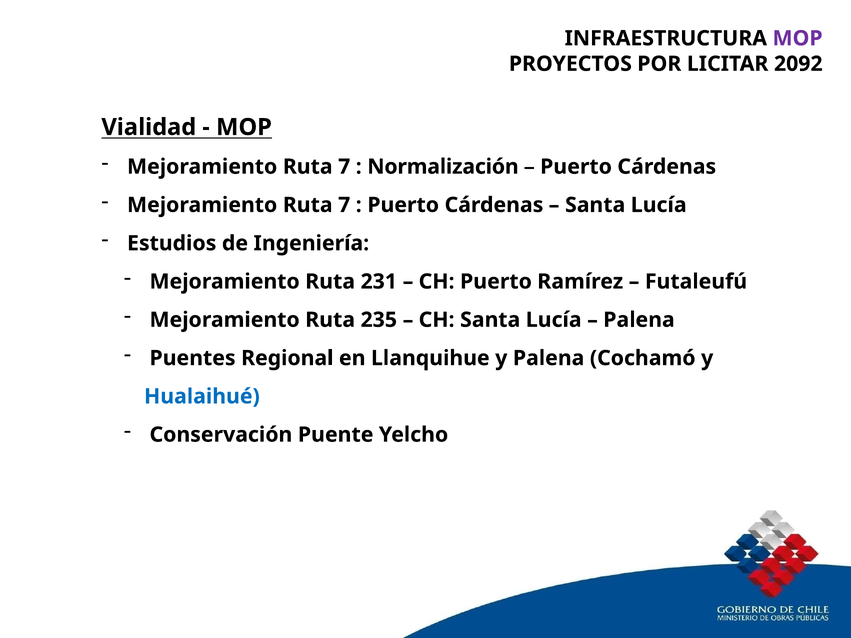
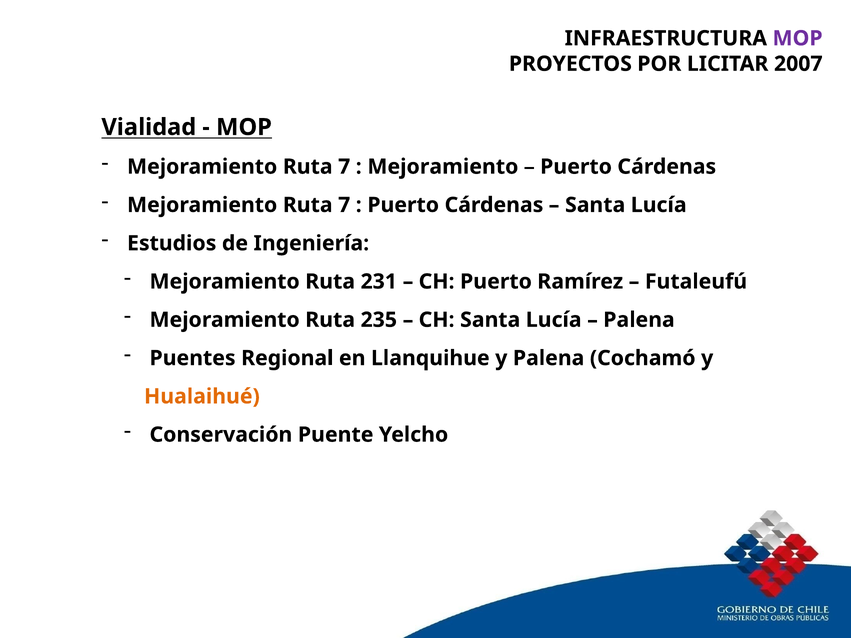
2092: 2092 -> 2007
Normalización at (443, 167): Normalización -> Mejoramiento
Hualaihué colour: blue -> orange
